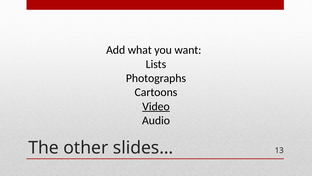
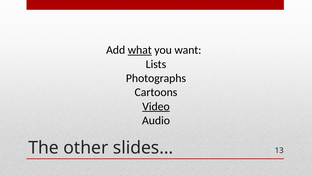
what underline: none -> present
